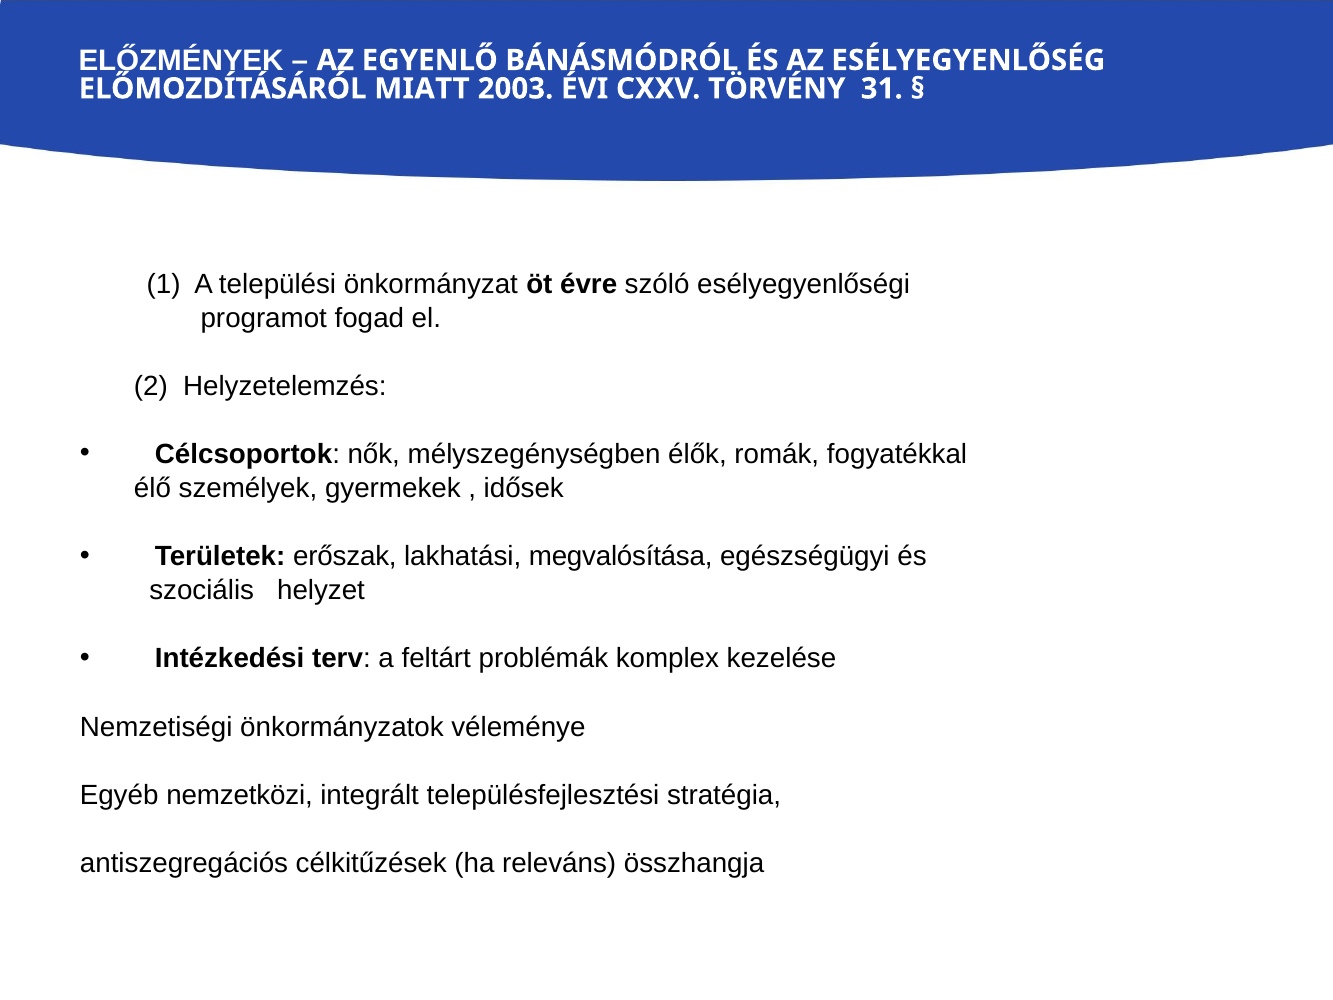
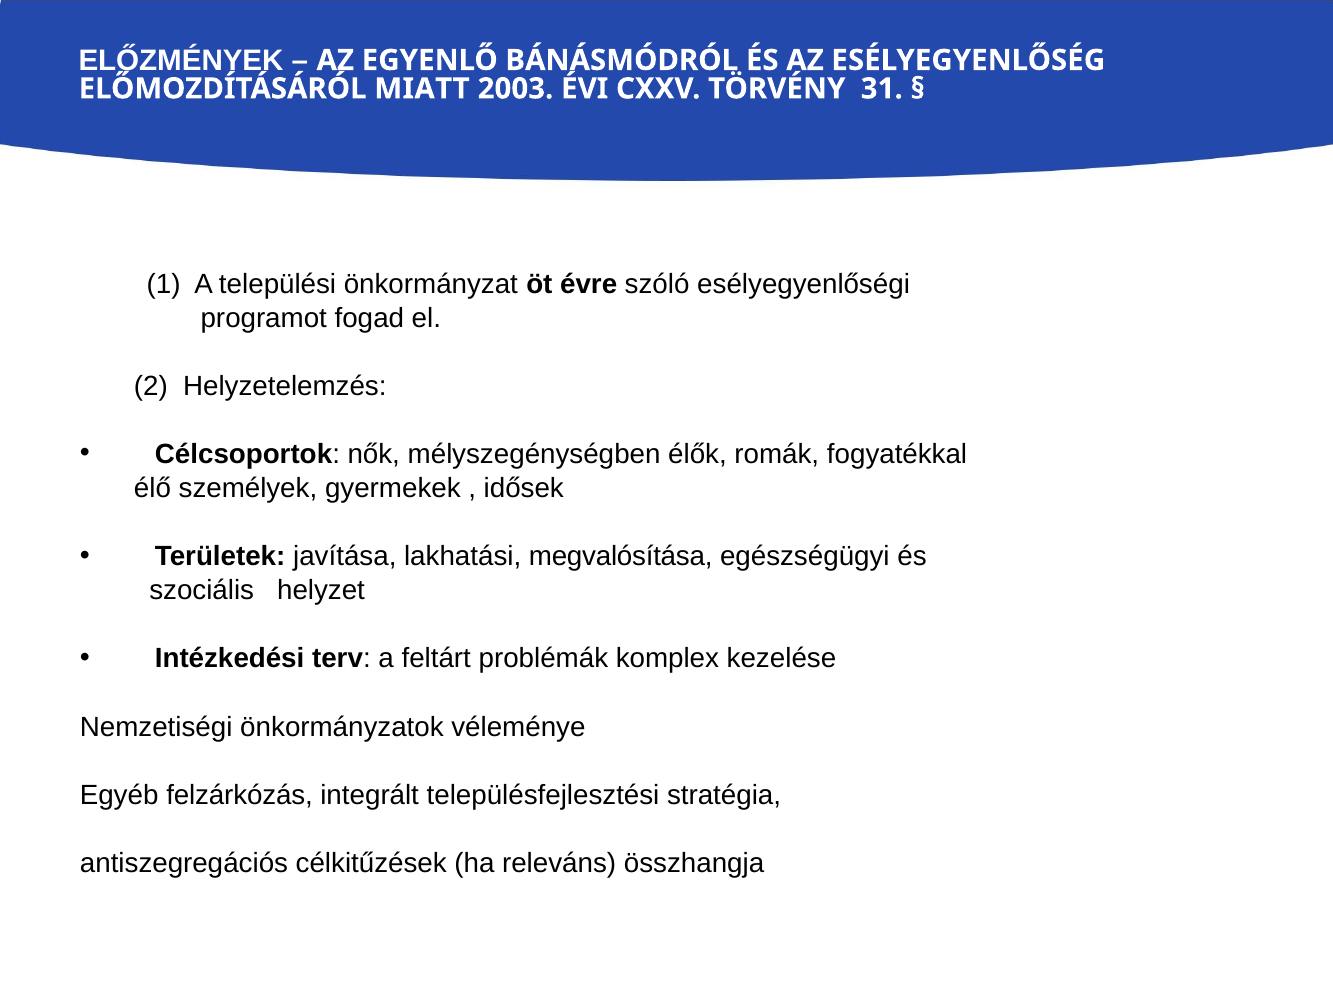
erőszak: erőszak -> javítása
nemzetközi: nemzetközi -> felzárkózás
